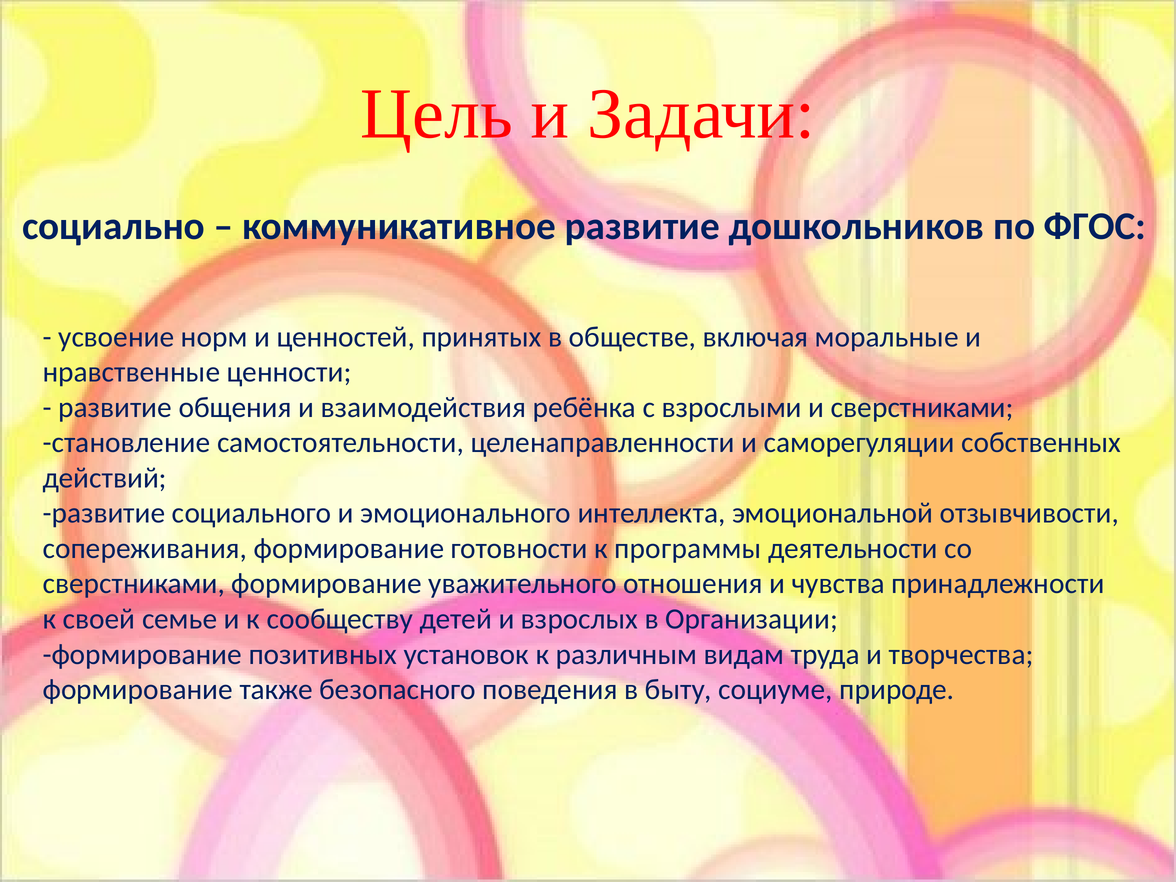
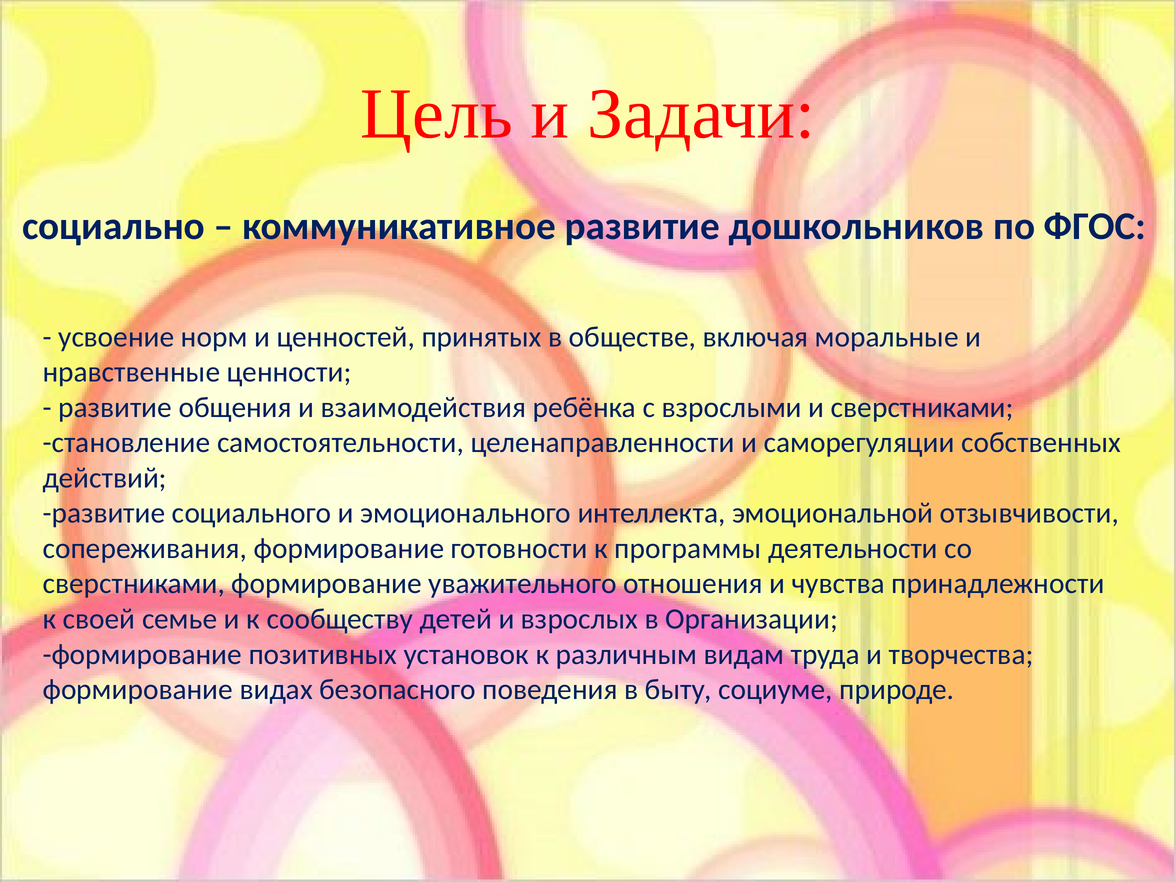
также: также -> видах
